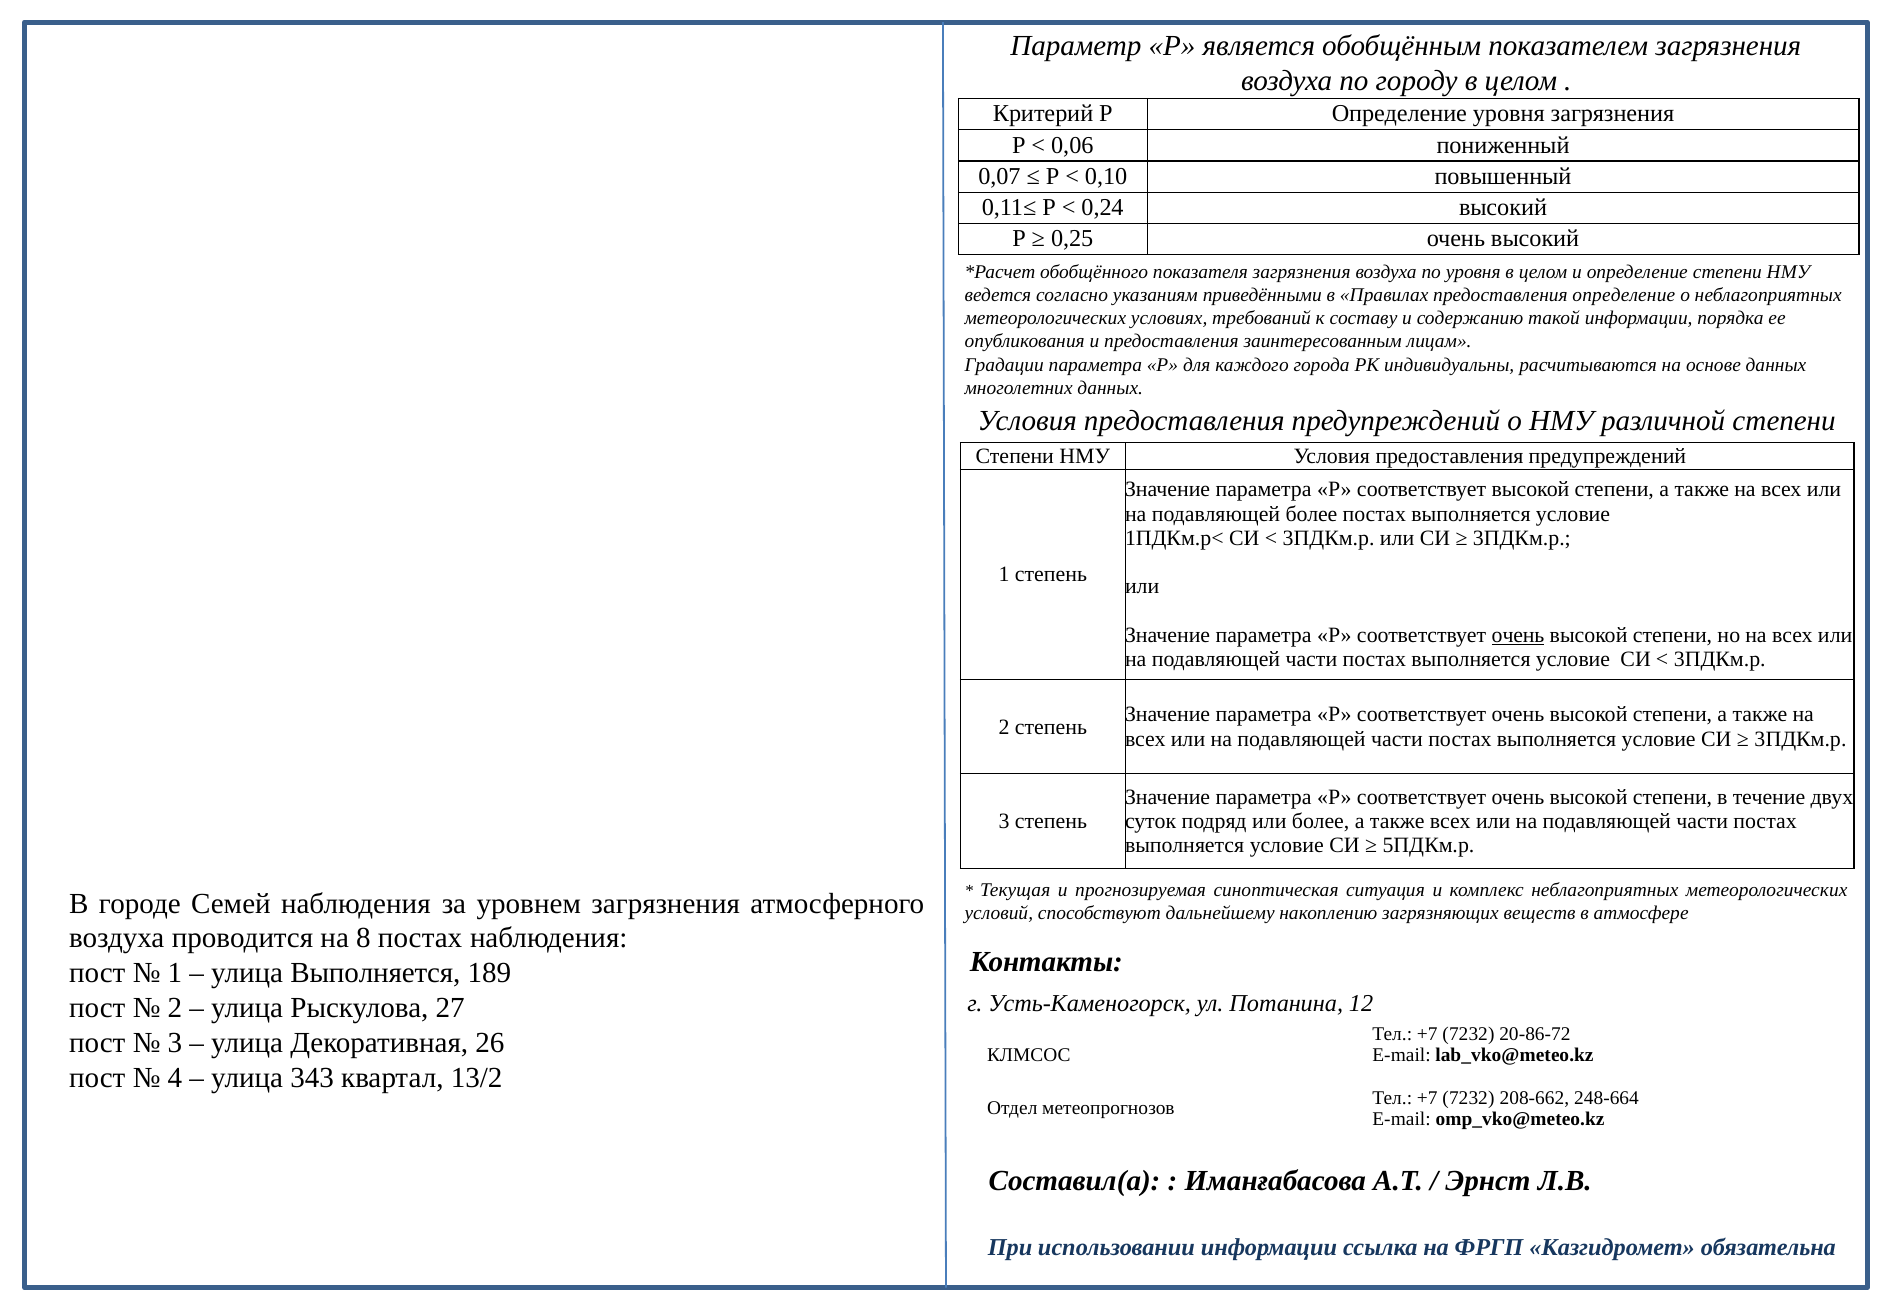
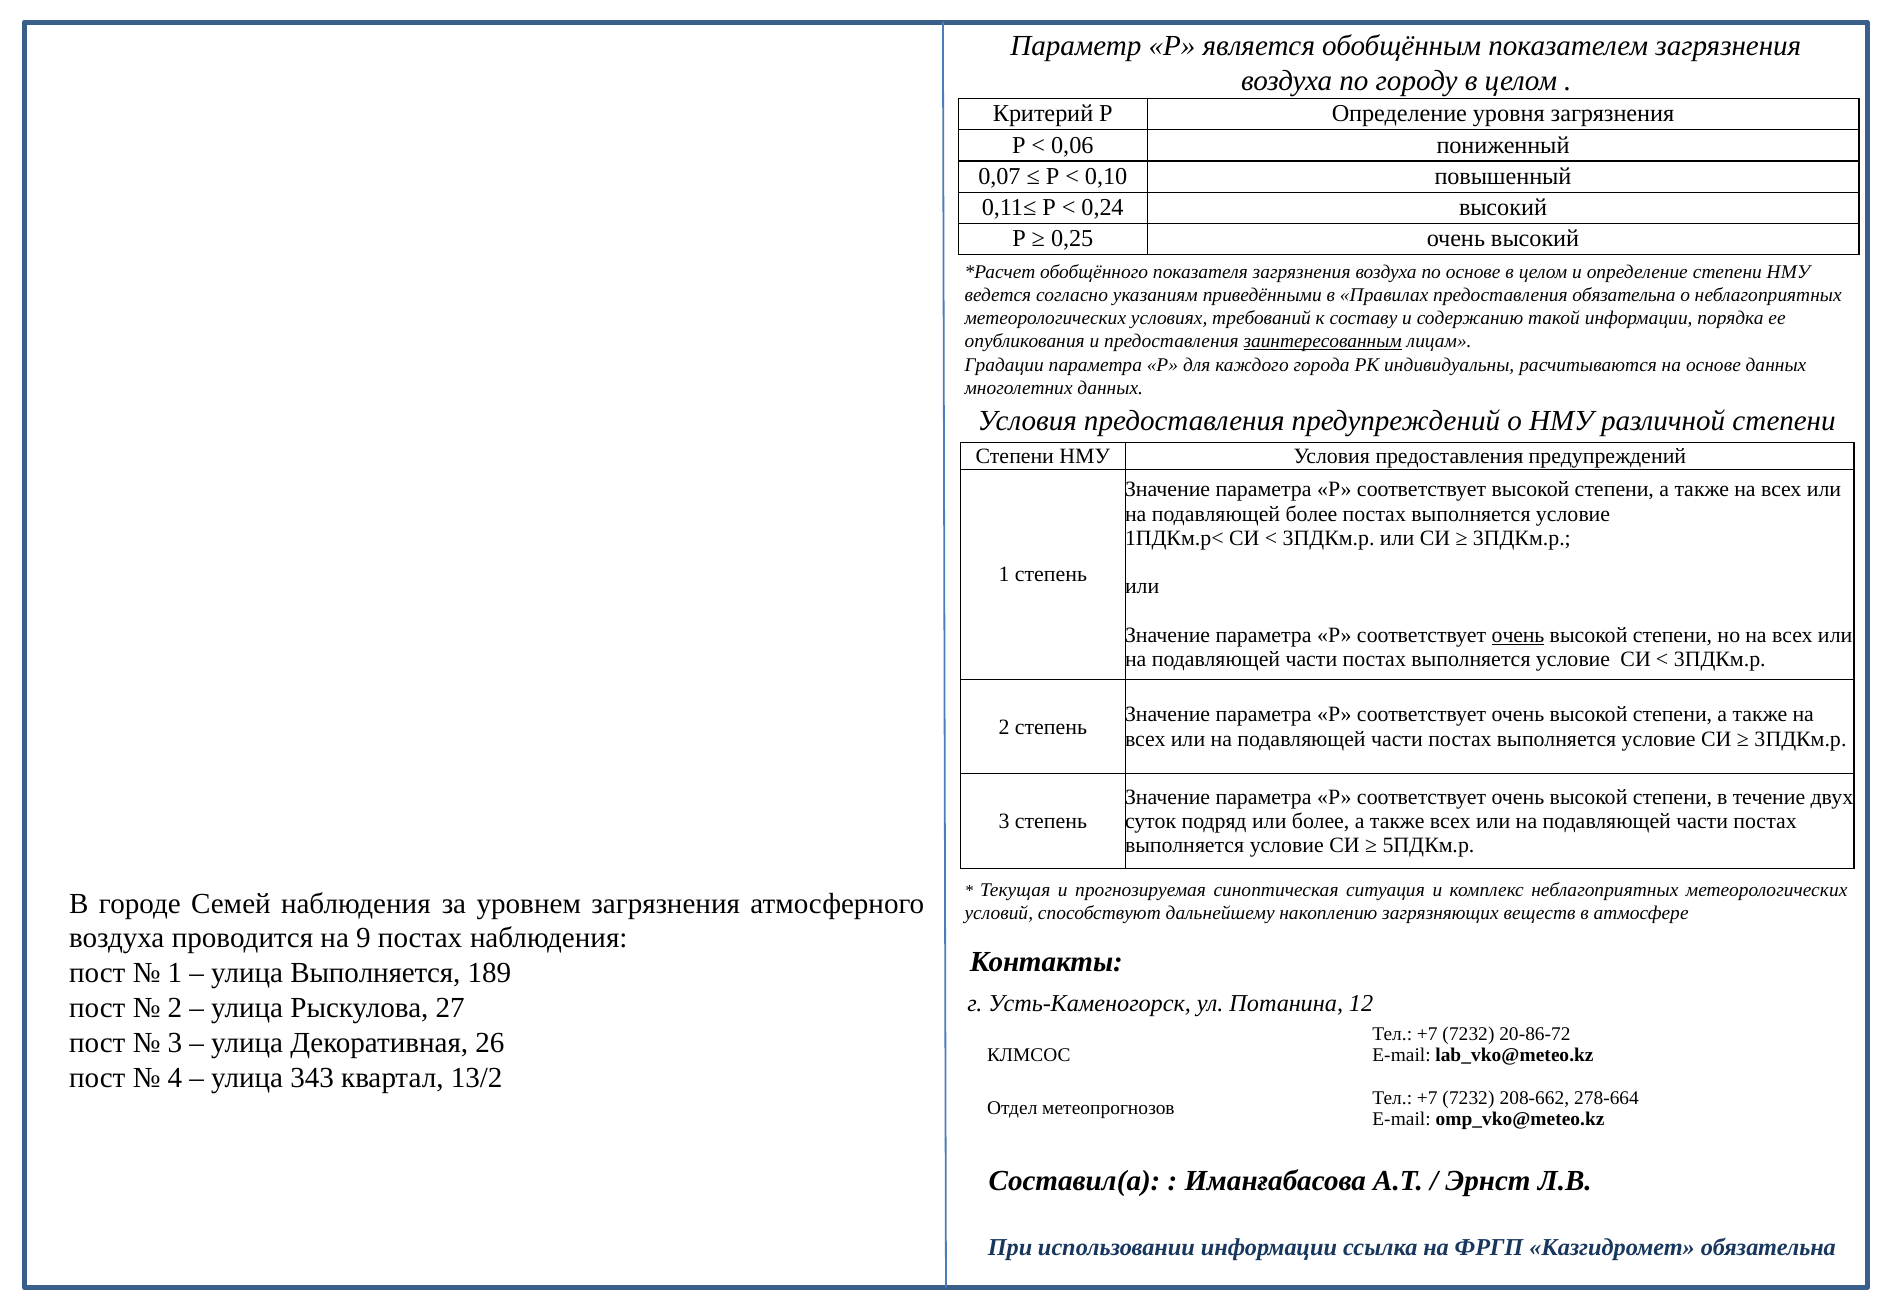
по уровня: уровня -> основе
предоставления определение: определение -> обязательна
заинтересованным underline: none -> present
8: 8 -> 9
248-664: 248-664 -> 278-664
